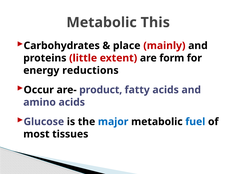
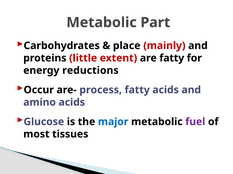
This: This -> Part
are form: form -> fatty
product: product -> process
fuel colour: blue -> purple
